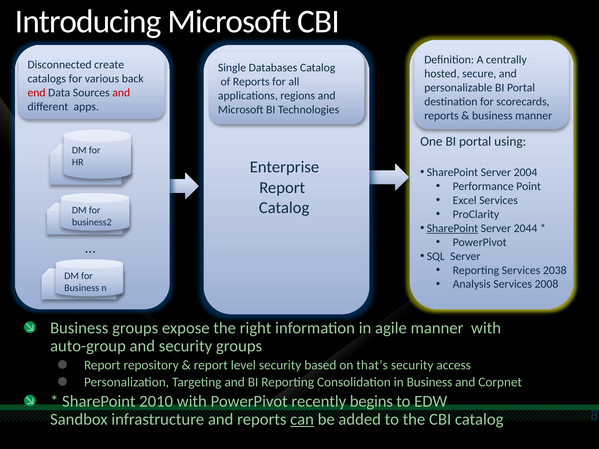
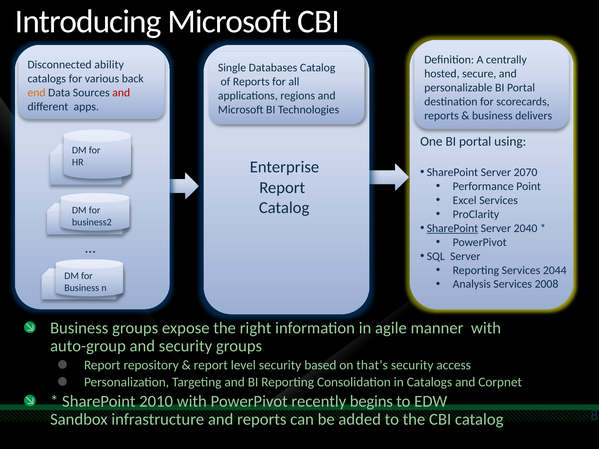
create: create -> ability
end colour: red -> orange
business manner: manner -> delivers
2004: 2004 -> 2070
2044: 2044 -> 2040
2038: 2038 -> 2044
in Business: Business -> Catalogs
can underline: present -> none
